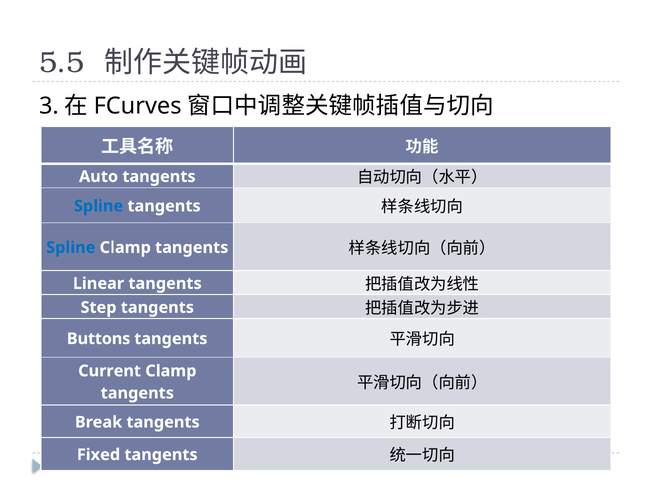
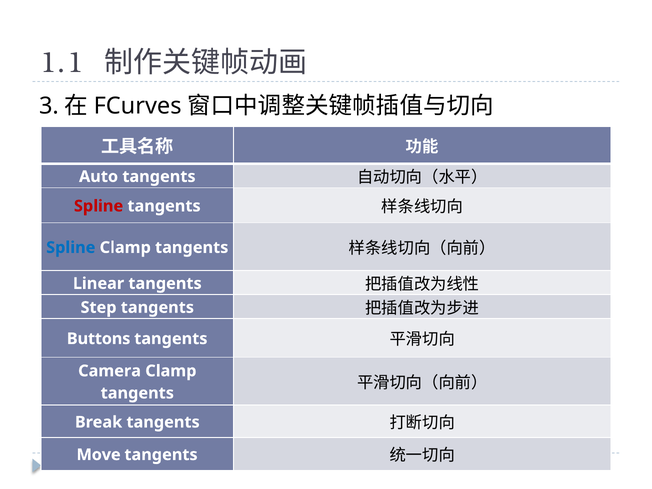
5.5: 5.5 -> 1.1
Spline at (99, 206) colour: blue -> red
Current: Current -> Camera
Fixed: Fixed -> Move
